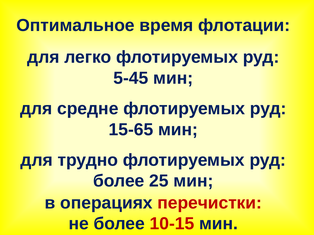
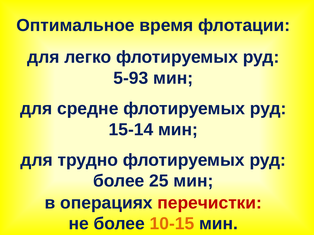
5-45: 5-45 -> 5-93
15-65: 15-65 -> 15-14
10-15 colour: red -> orange
